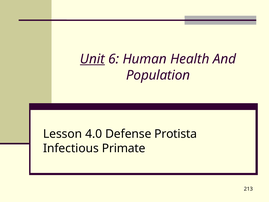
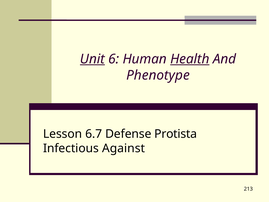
Health underline: none -> present
Population: Population -> Phenotype
4.0: 4.0 -> 6.7
Primate: Primate -> Against
